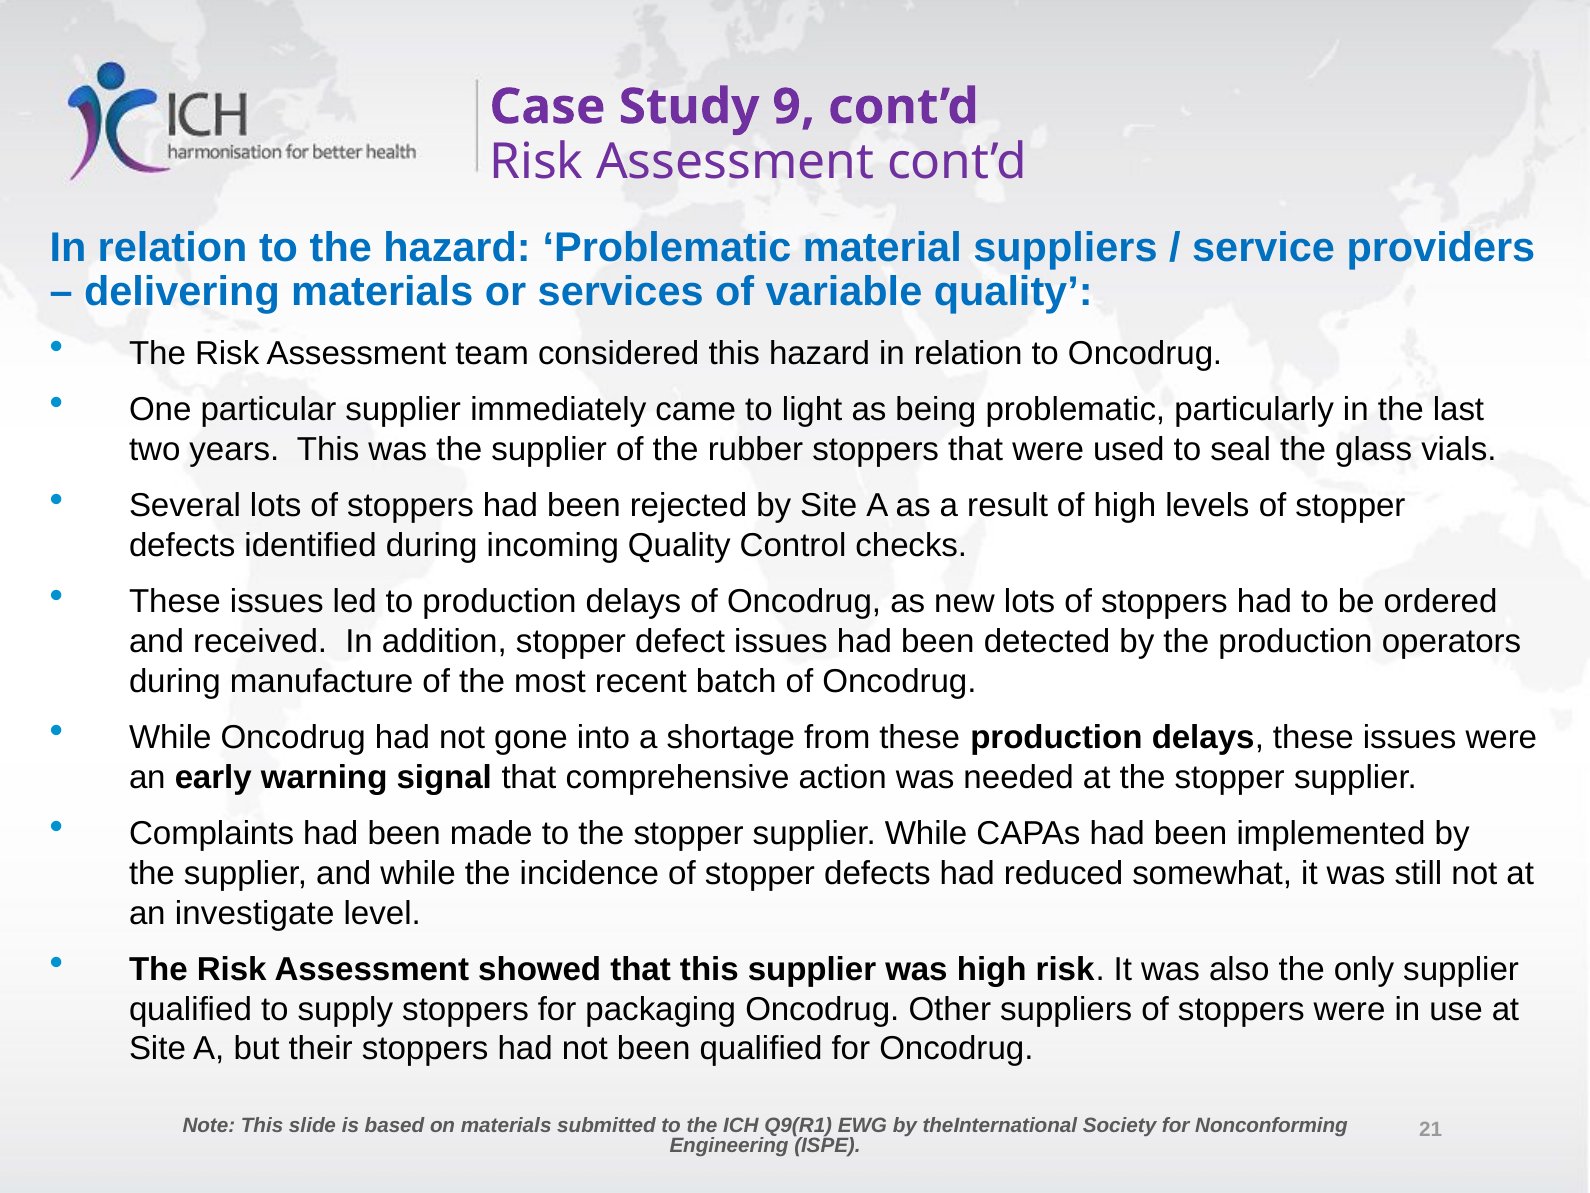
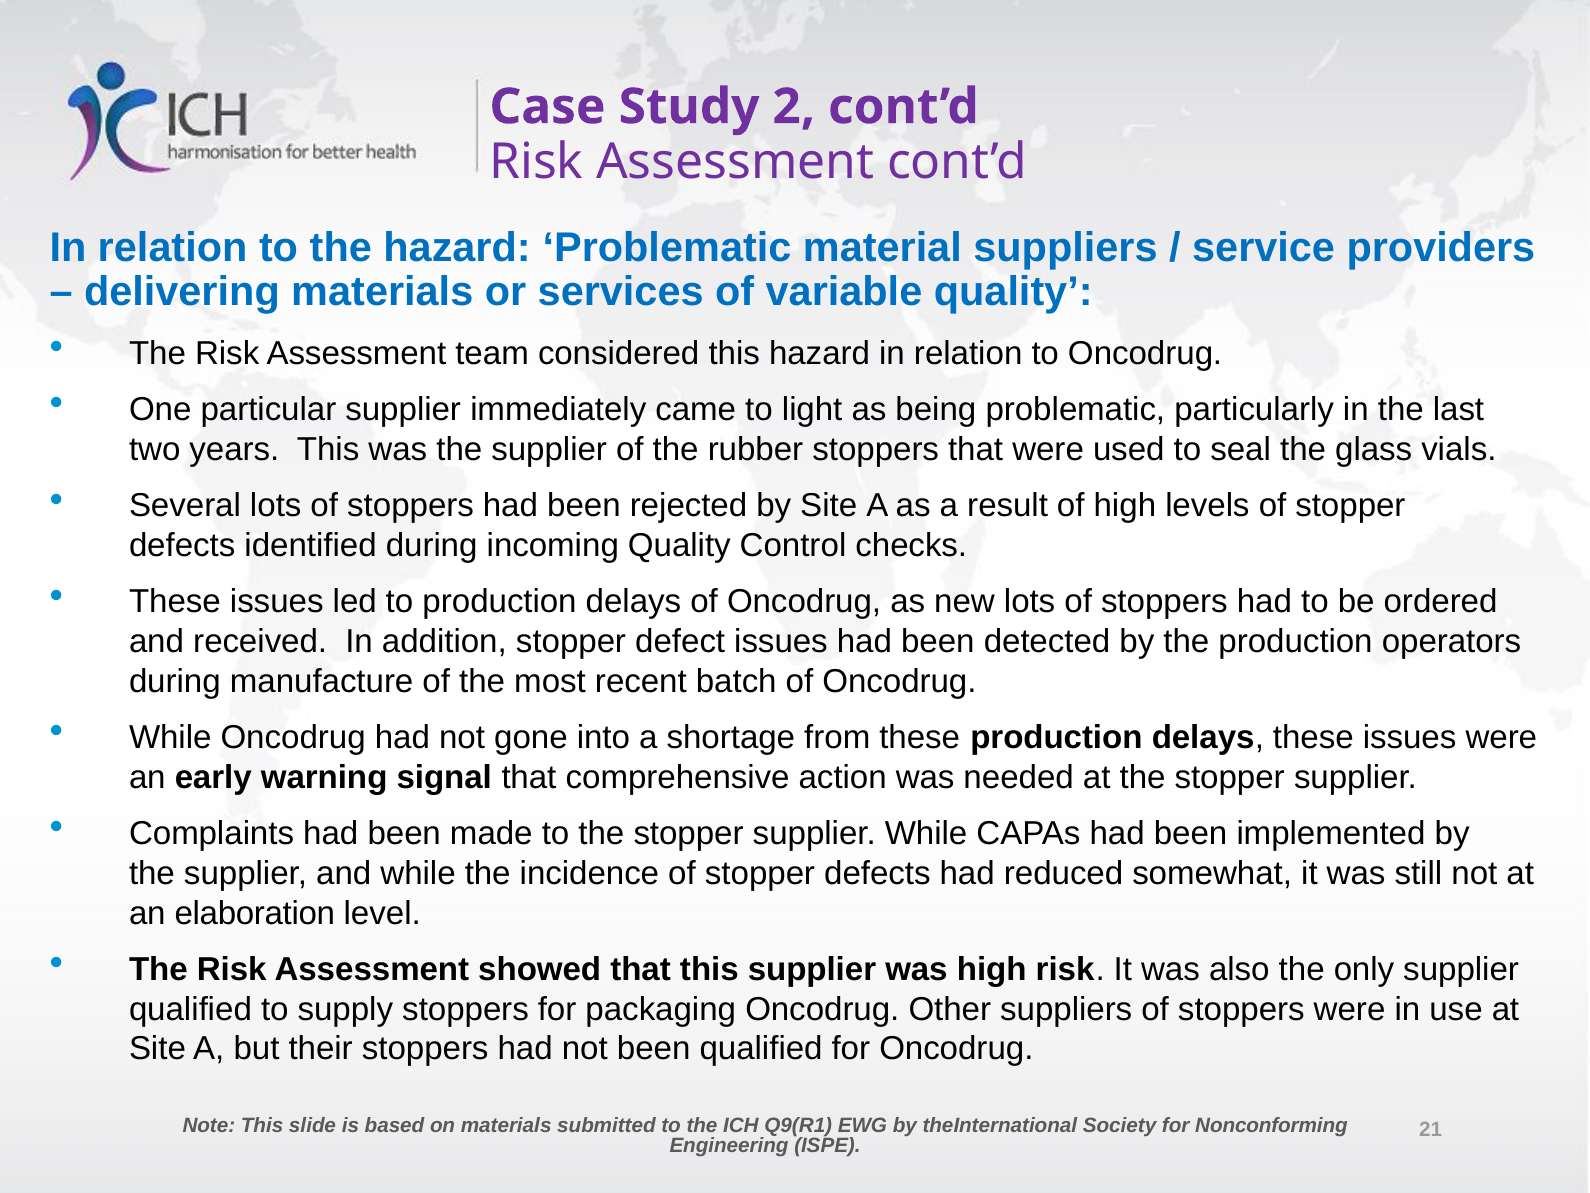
9: 9 -> 2
investigate: investigate -> elaboration
